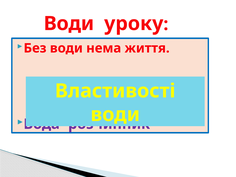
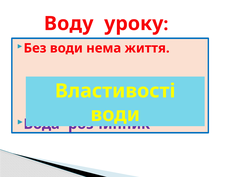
Води at (69, 24): Води -> Воду
